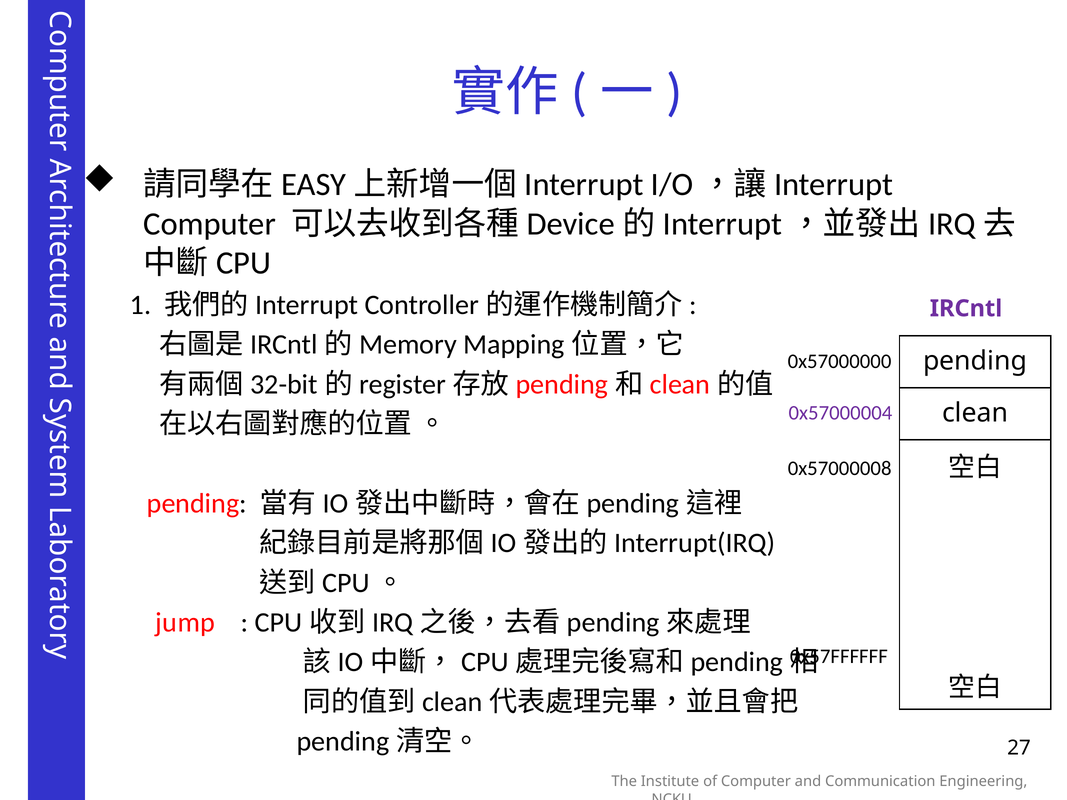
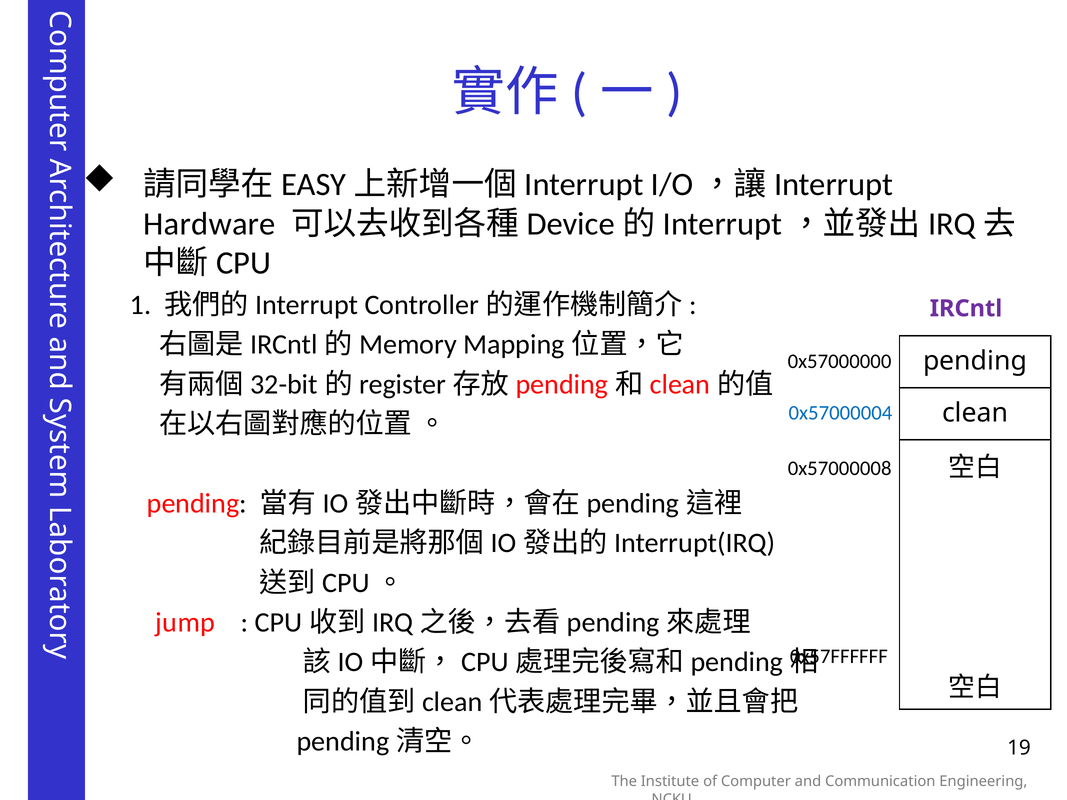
Computer at (210, 224): Computer -> Hardware
0x57000004 colour: purple -> blue
27: 27 -> 19
